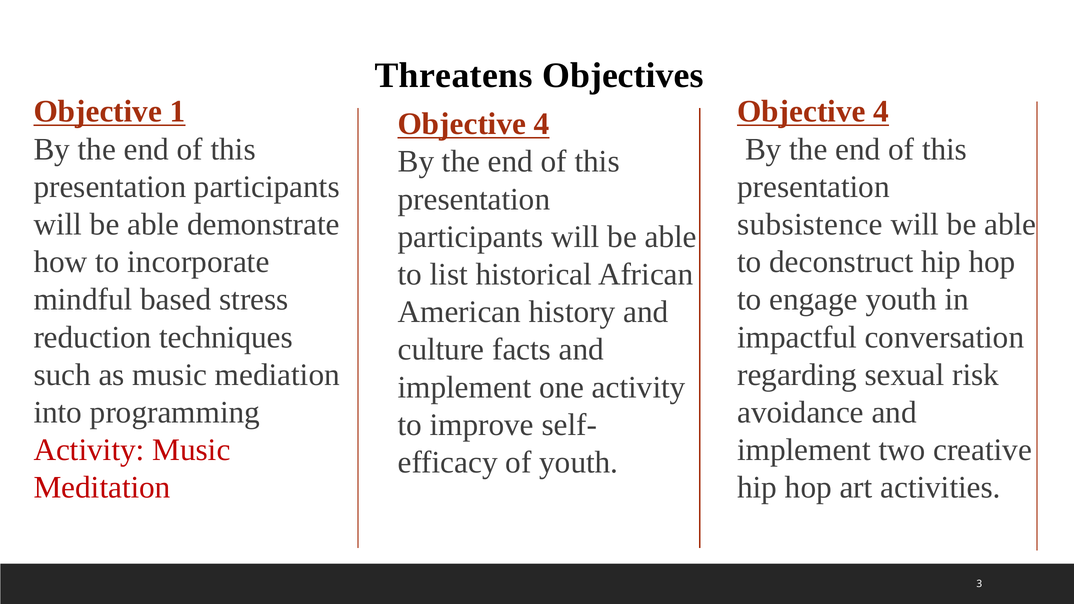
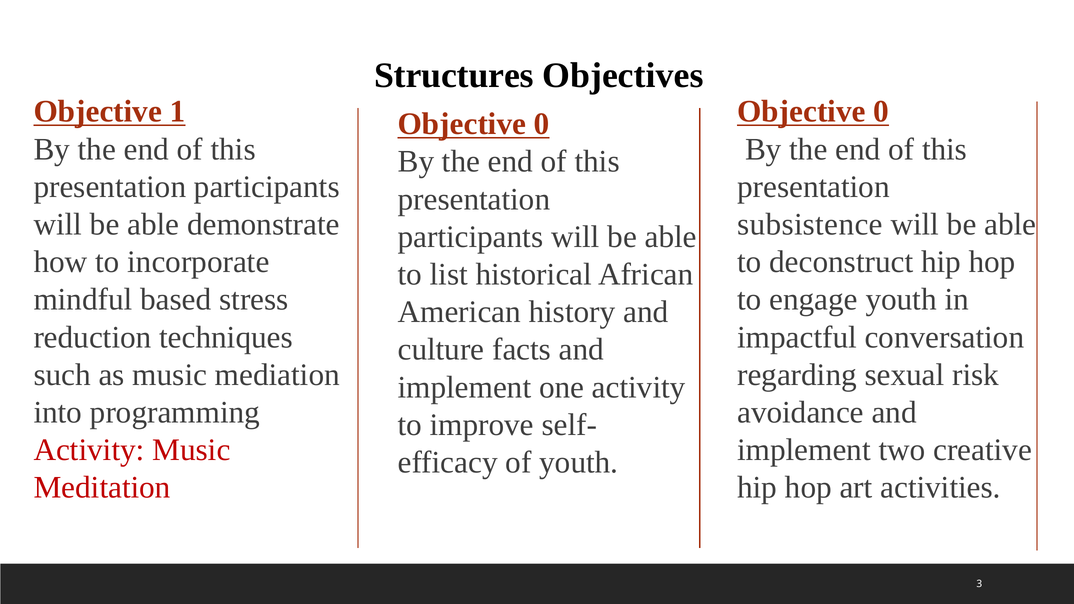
Threatens: Threatens -> Structures
4 at (881, 112): 4 -> 0
4 at (542, 124): 4 -> 0
